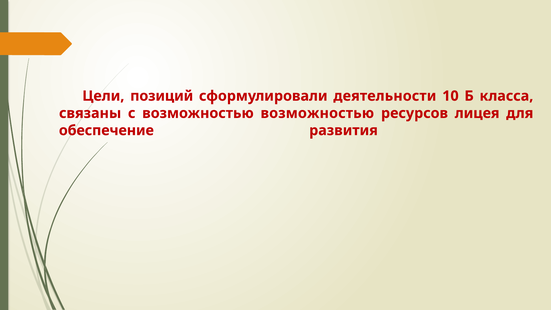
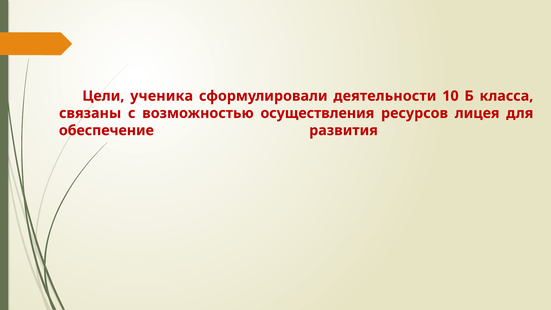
позиций: позиций -> ученика
возможностью возможностью: возможностью -> осуществления
